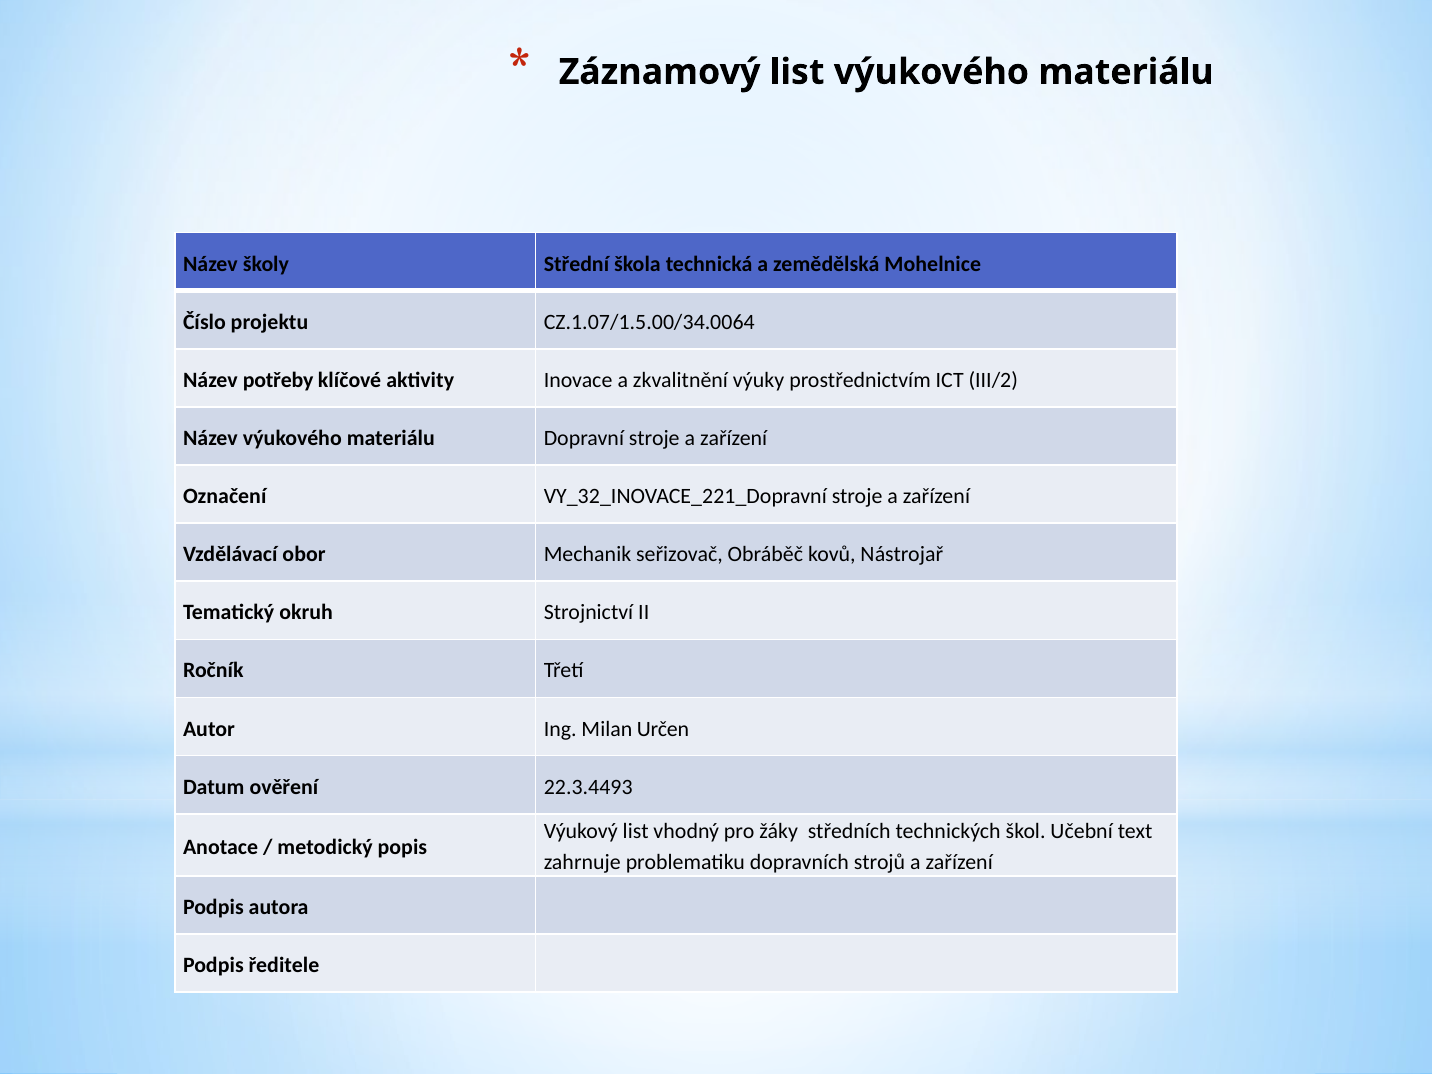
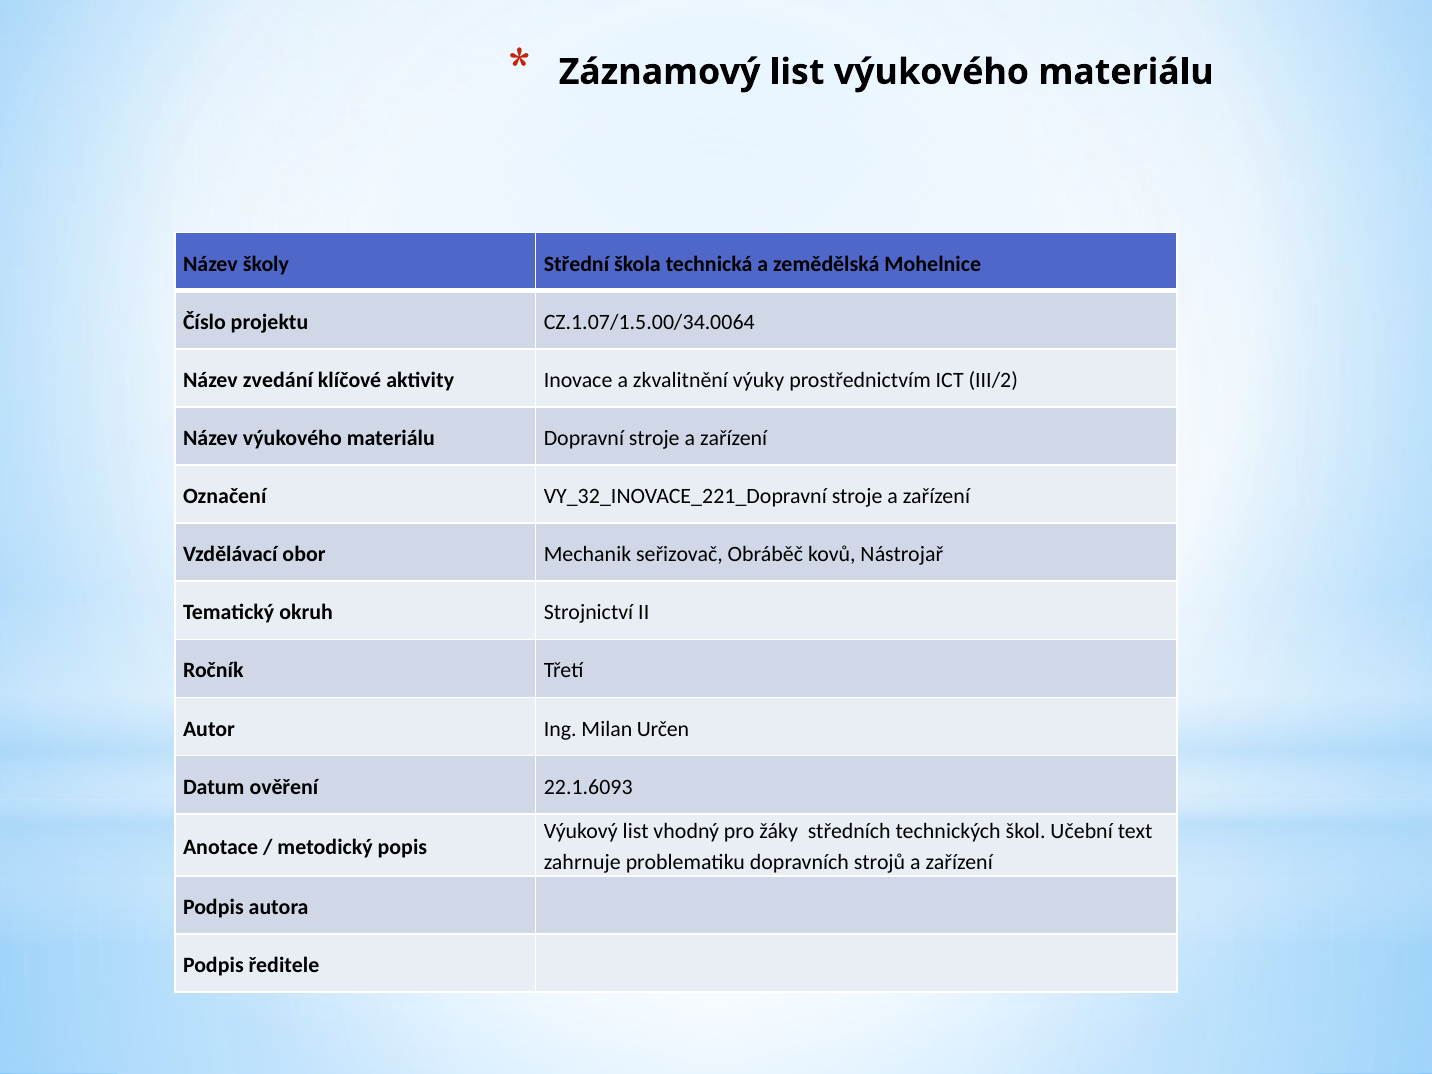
potřeby: potřeby -> zvedání
22.3.4493: 22.3.4493 -> 22.1.6093
